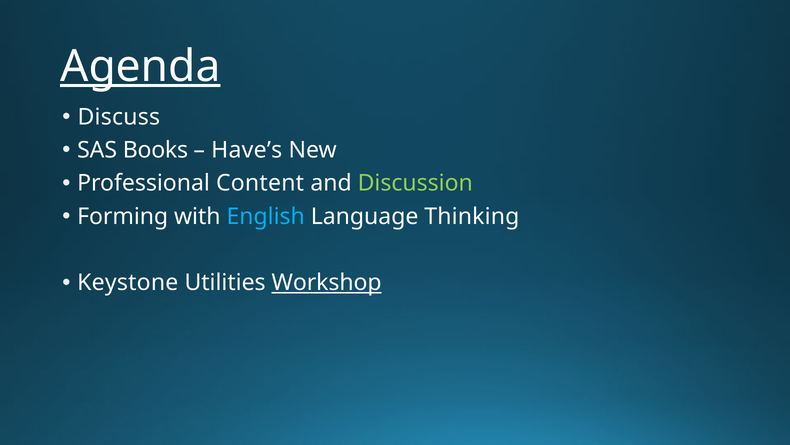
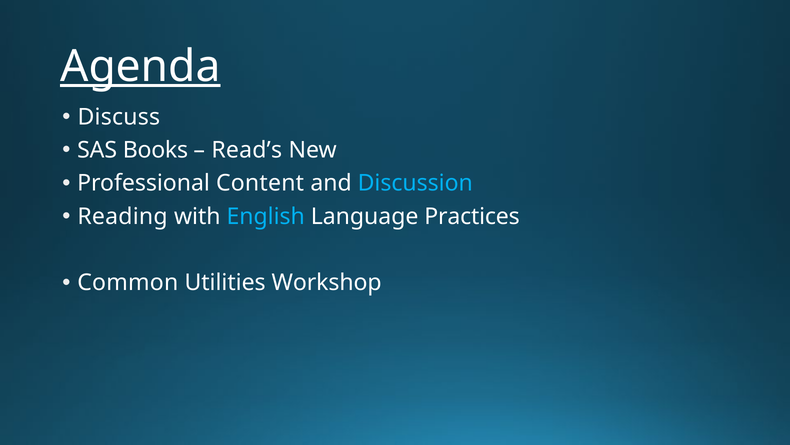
Have’s: Have’s -> Read’s
Discussion colour: light green -> light blue
Forming: Forming -> Reading
Thinking: Thinking -> Practices
Keystone: Keystone -> Common
Workshop underline: present -> none
